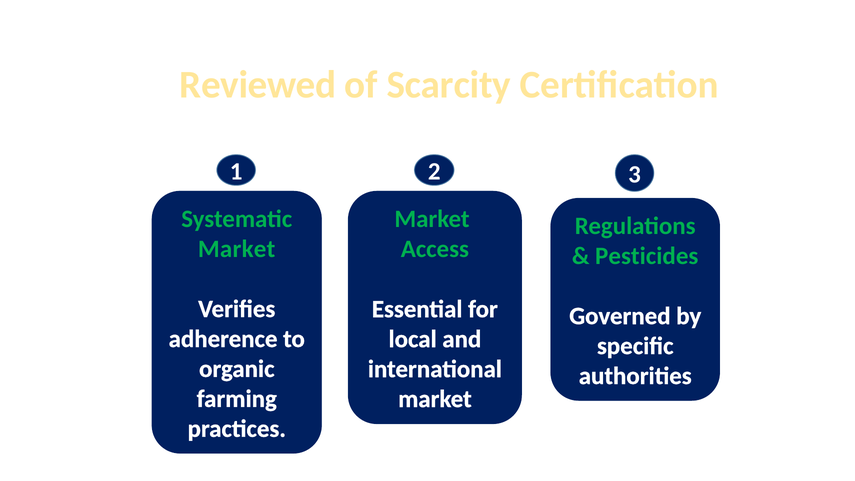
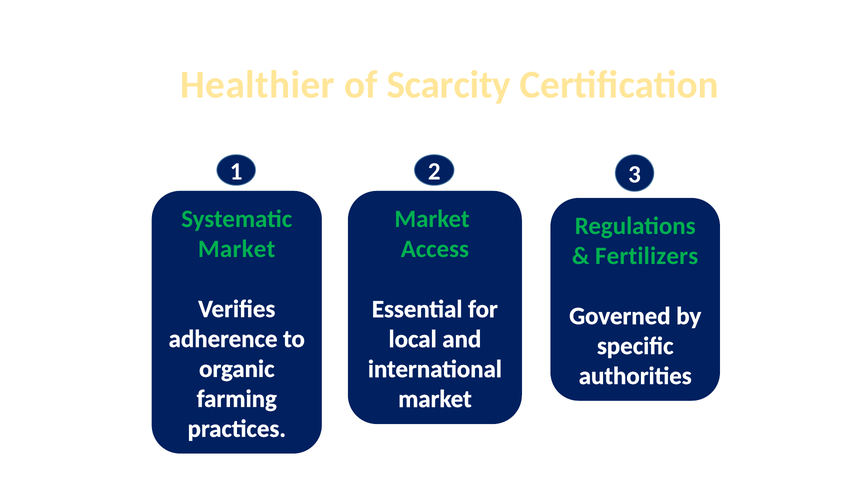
Reviewed: Reviewed -> Healthier
Pesticides: Pesticides -> Fertilizers
